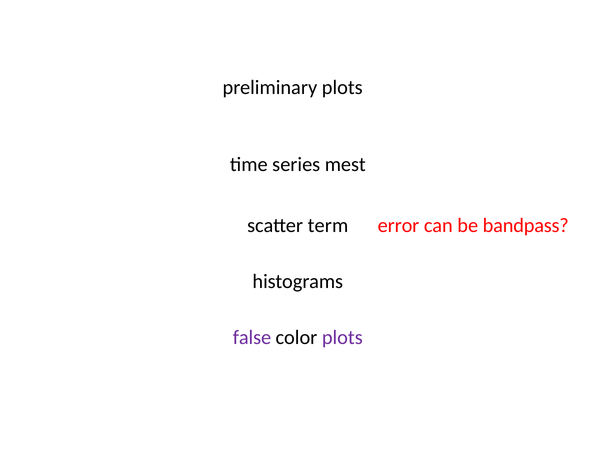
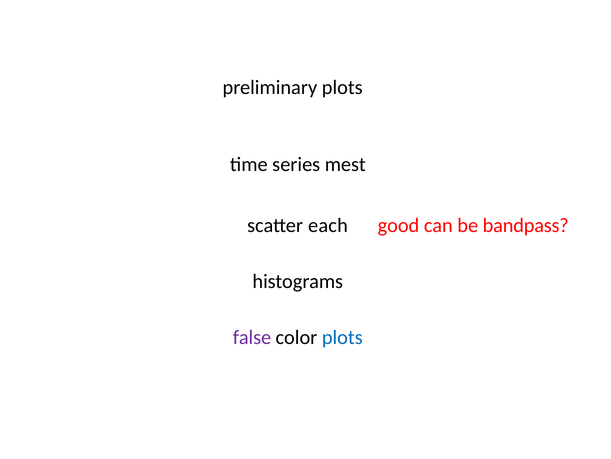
term: term -> each
error: error -> good
plots at (342, 337) colour: purple -> blue
